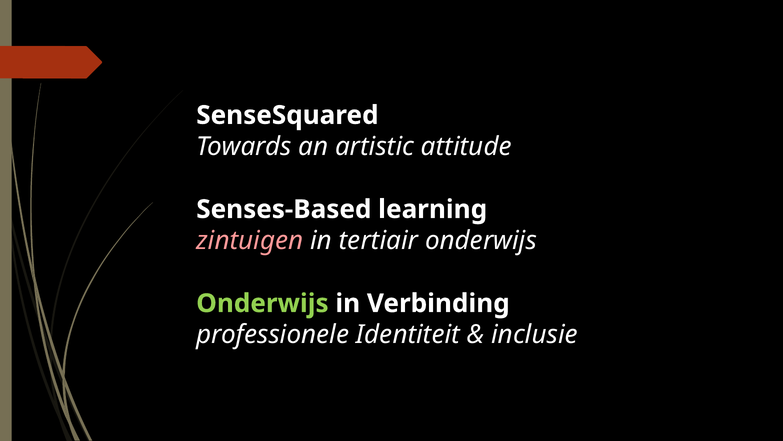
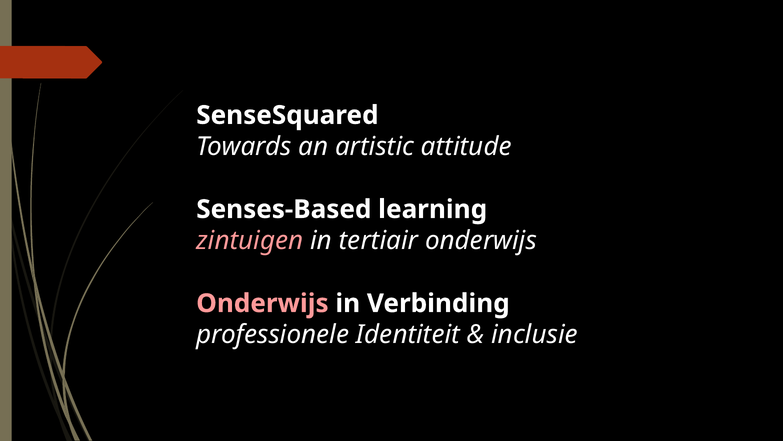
Onderwijs at (262, 303) colour: light green -> pink
